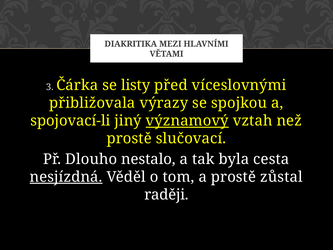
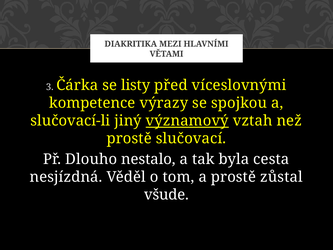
přibližovala: přibližovala -> kompetence
spojovací-li: spojovací-li -> slučovací-li
nesjízdná underline: present -> none
raději: raději -> všude
